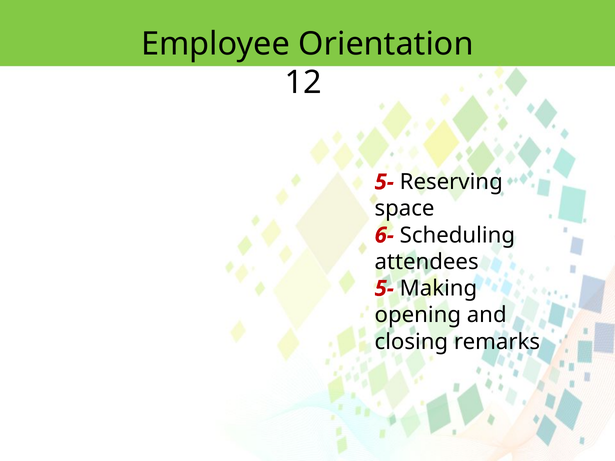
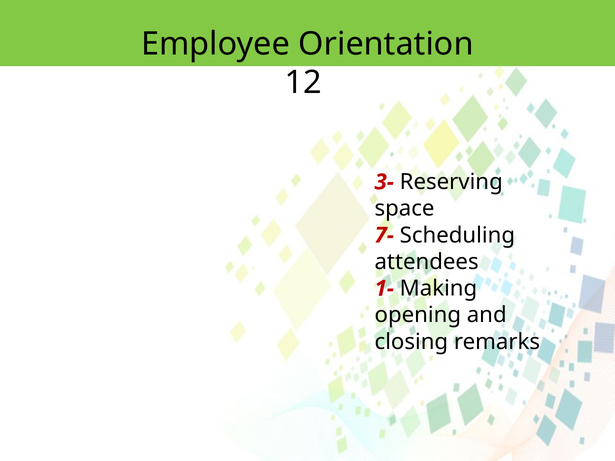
5- at (384, 182): 5- -> 3-
6-: 6- -> 7-
5- at (384, 289): 5- -> 1-
